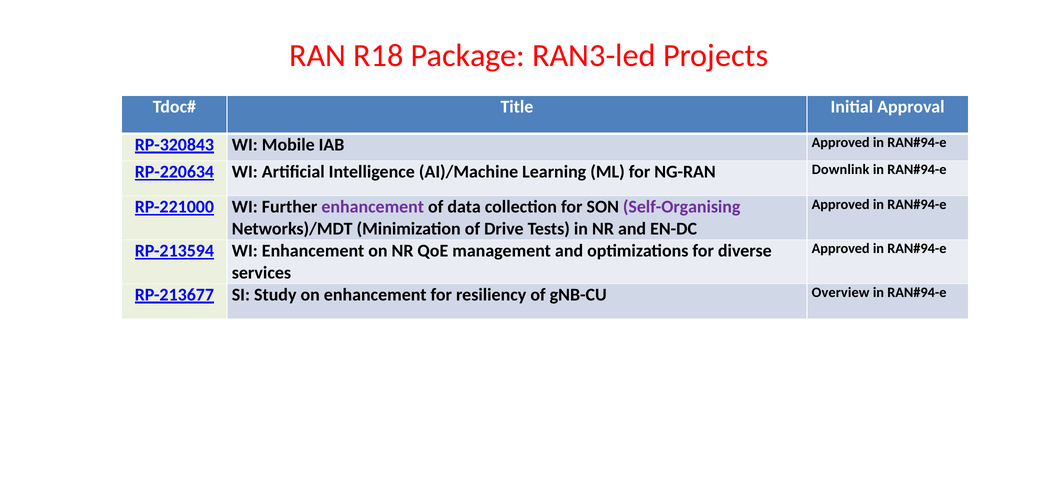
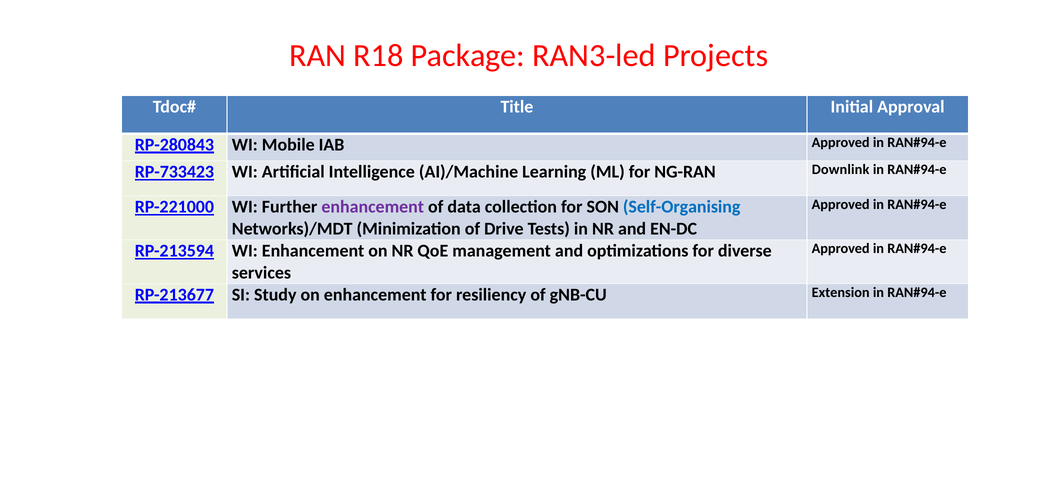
RP-320843: RP-320843 -> RP-280843
RP-220634: RP-220634 -> RP-733423
Self-Organising colour: purple -> blue
Overview: Overview -> Extension
